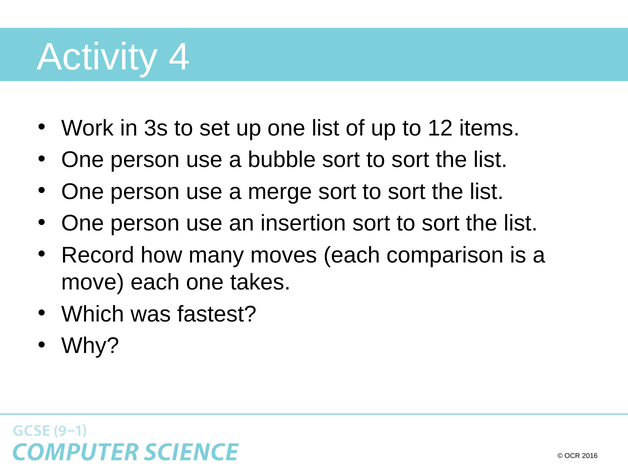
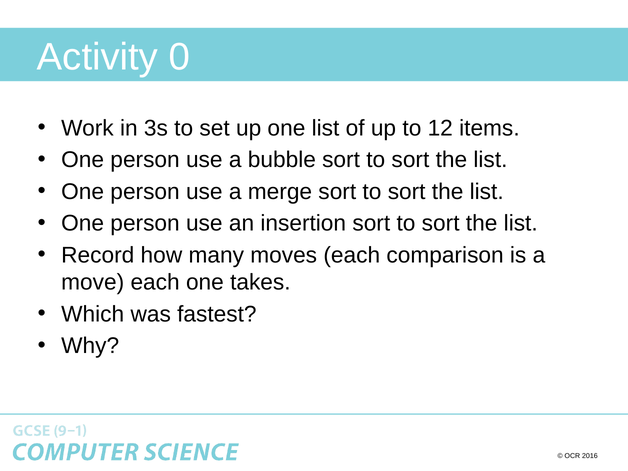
4: 4 -> 0
